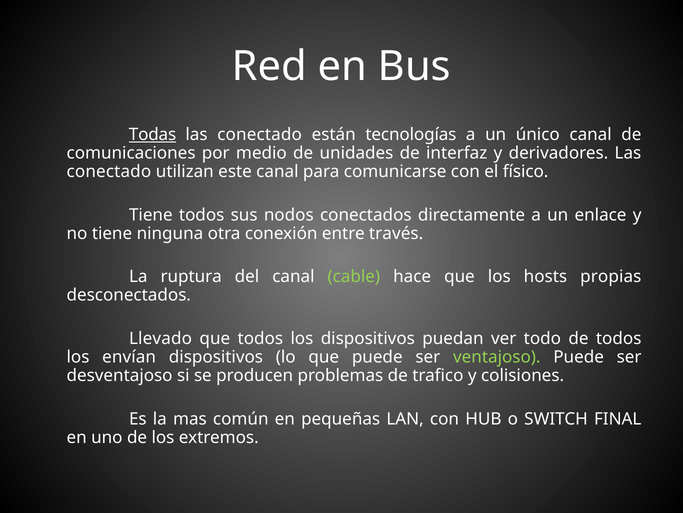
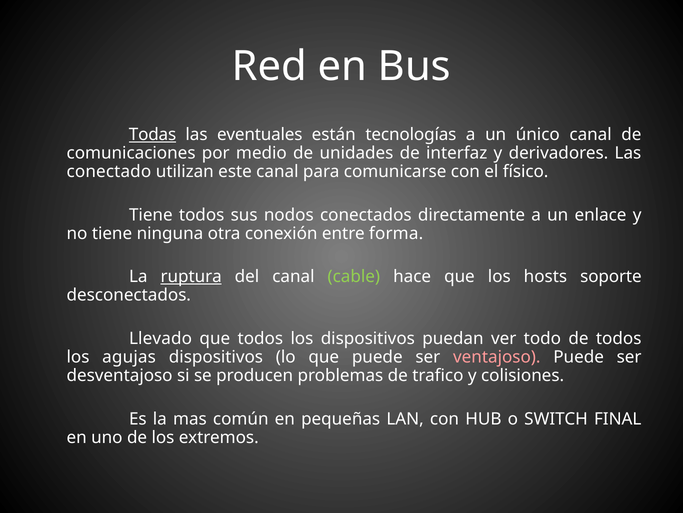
conectado at (260, 134): conectado -> eventuales
través: través -> forma
ruptura underline: none -> present
propias: propias -> soporte
envían: envían -> agujas
ventajoso colour: light green -> pink
